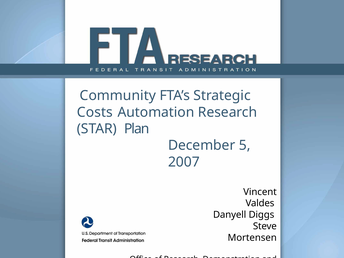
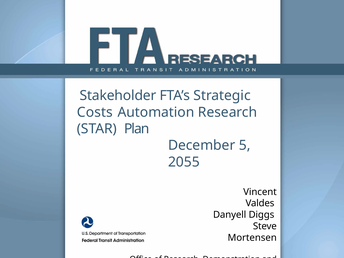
Community: Community -> Stakeholder
2007: 2007 -> 2055
